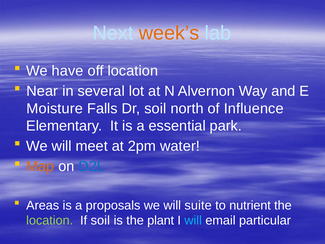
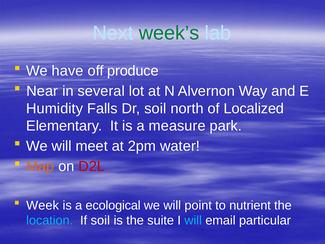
week’s colour: orange -> green
off location: location -> produce
Moisture: Moisture -> Humidity
Influence: Influence -> Localized
essential: essential -> measure
D2L colour: blue -> red
Areas: Areas -> Week
proposals: proposals -> ecological
suite: suite -> point
location at (50, 220) colour: light green -> light blue
plant: plant -> suite
